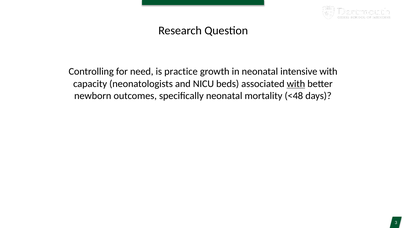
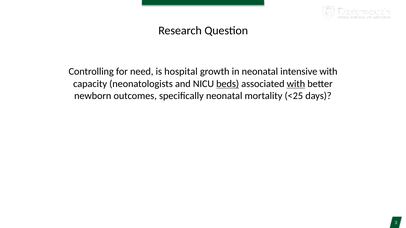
practice: practice -> hospital
beds underline: none -> present
<48: <48 -> <25
